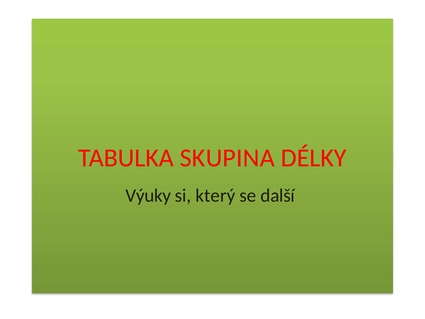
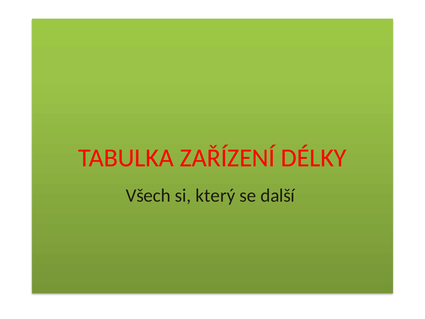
SKUPINA: SKUPINA -> ZAŘÍZENÍ
Výuky: Výuky -> Všech
